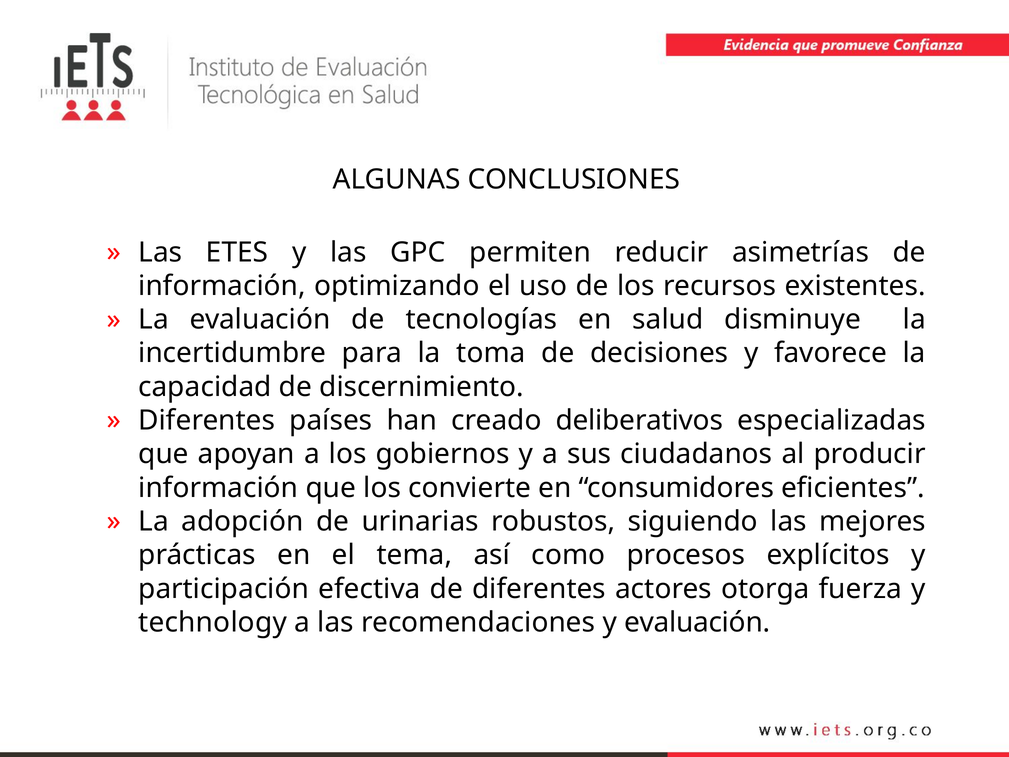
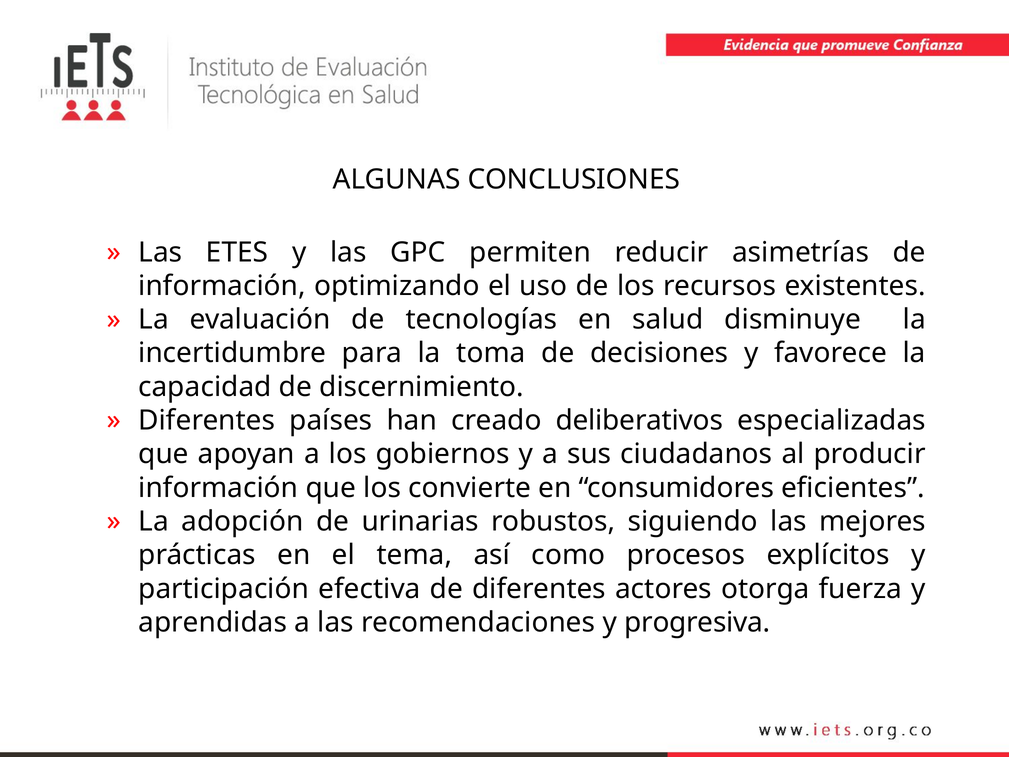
technology: technology -> aprendidas
y evaluación: evaluación -> progresiva
